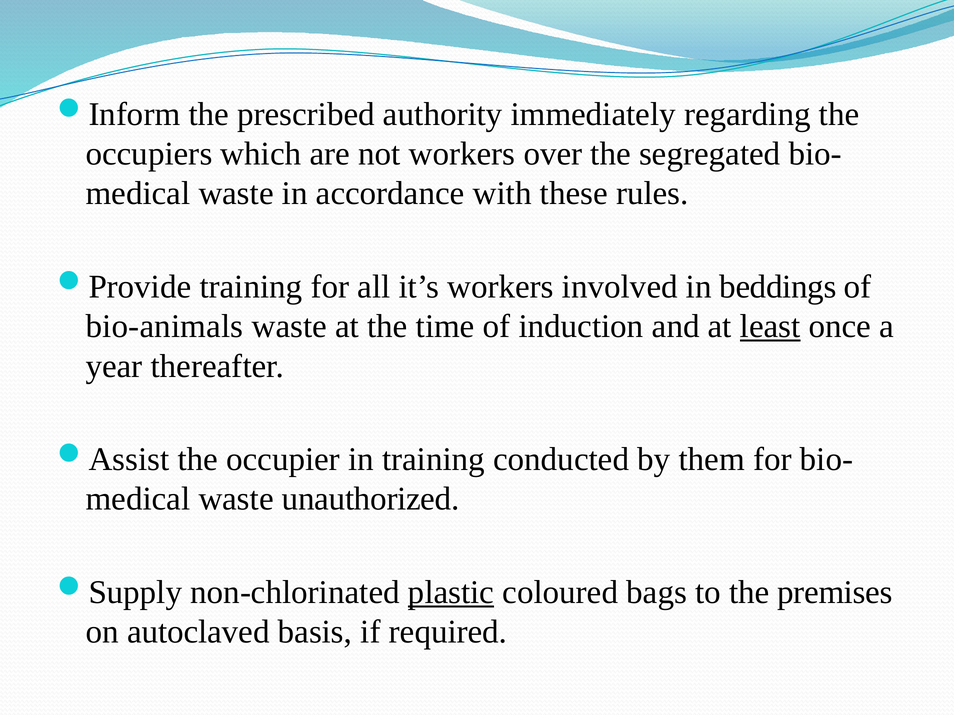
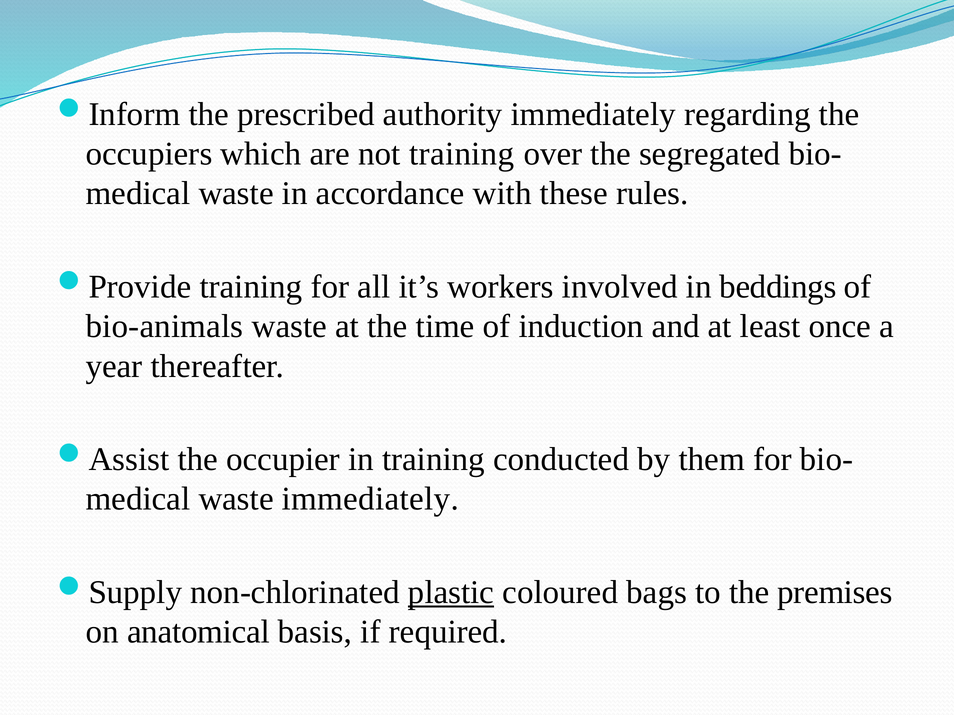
not workers: workers -> training
least underline: present -> none
waste unauthorized: unauthorized -> immediately
autoclaved: autoclaved -> anatomical
